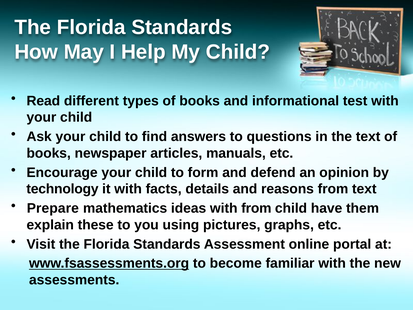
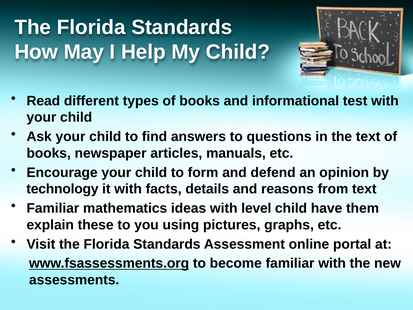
Prepare at (53, 208): Prepare -> Familiar
with from: from -> level
